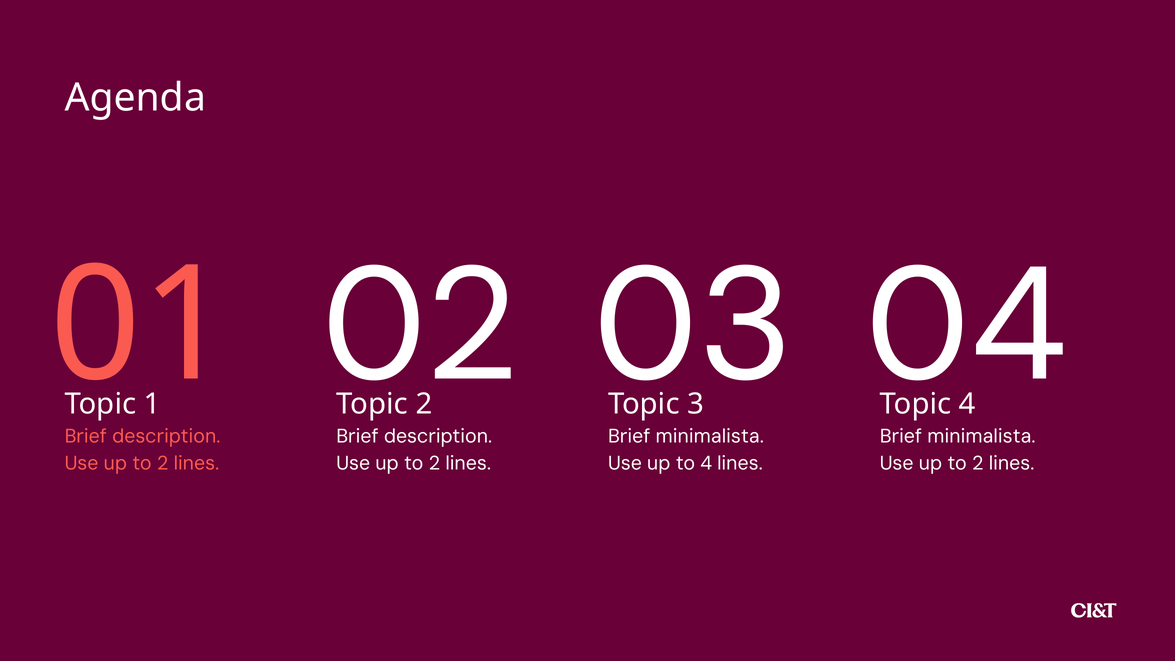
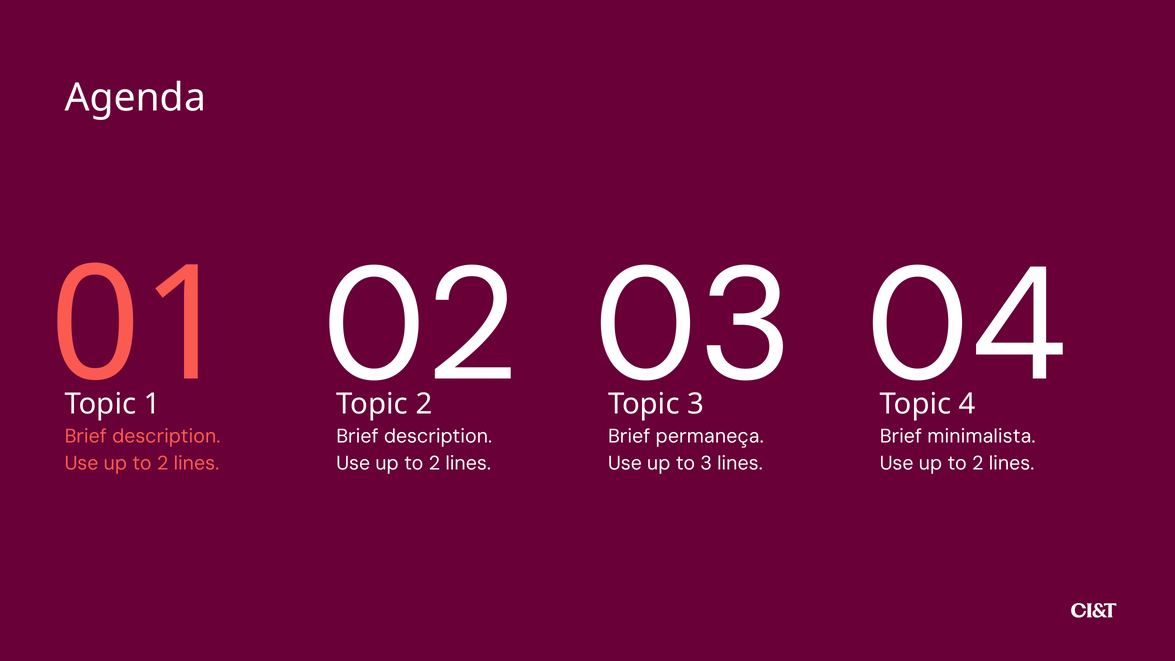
minimalista at (710, 436): minimalista -> permaneça
to 4: 4 -> 3
